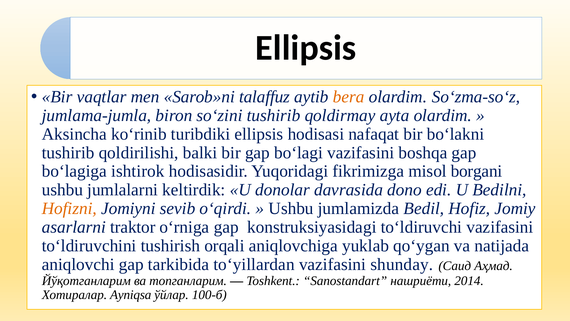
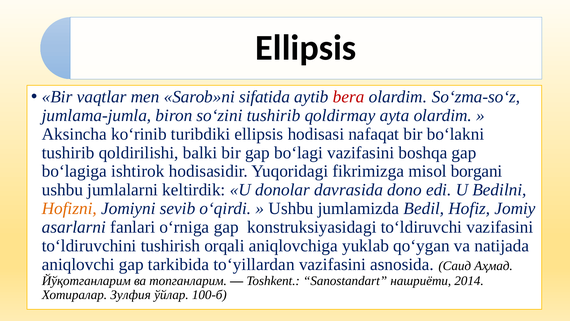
talaffuz: talaffuz -> sifatida
bera colour: orange -> red
traktor: traktor -> fanlari
shunday: shunday -> asnosida
Ayniqsa: Ayniqsa -> Зулфия
